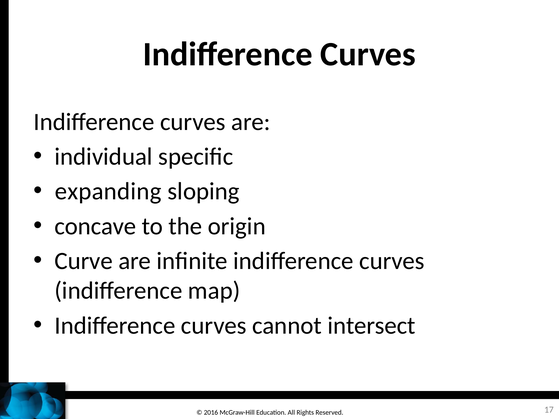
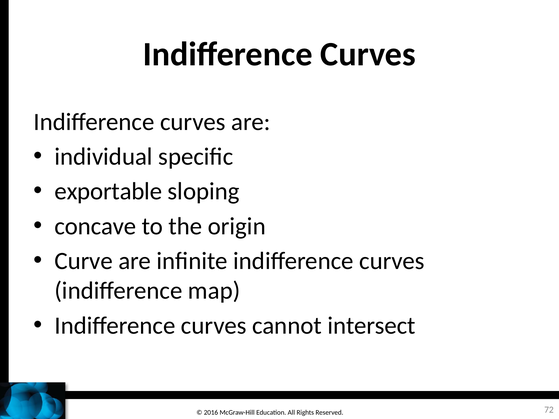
expanding: expanding -> exportable
17: 17 -> 72
